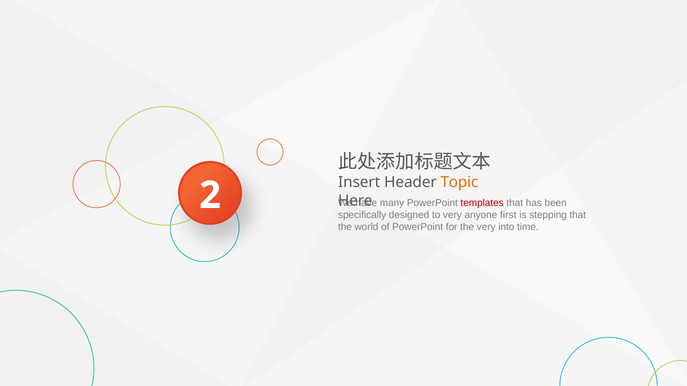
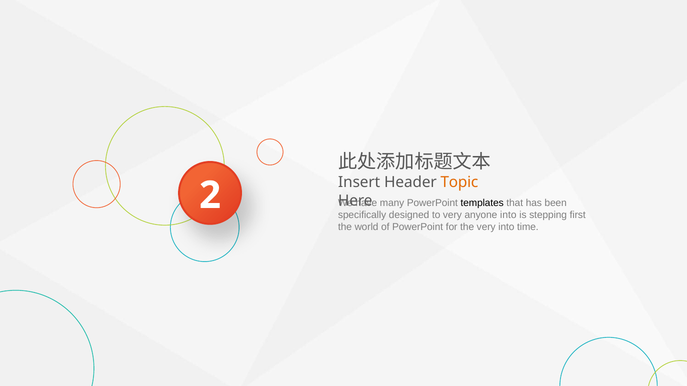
templates colour: red -> black
anyone first: first -> into
stepping that: that -> first
